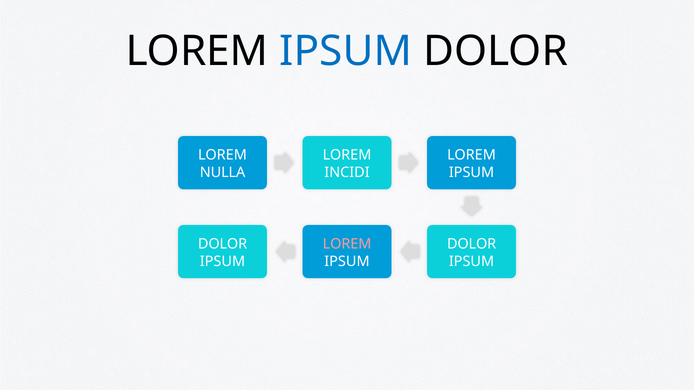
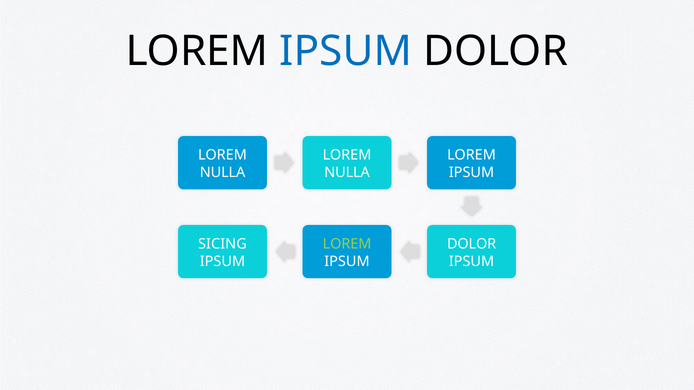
INCIDI at (347, 173): INCIDI -> NULLA
DOLOR at (223, 244): DOLOR -> SICING
LOREM at (347, 244) colour: pink -> light green
